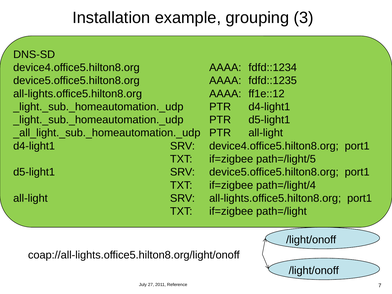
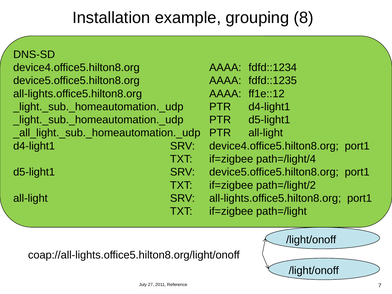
3: 3 -> 8
path=/light/5: path=/light/5 -> path=/light/4
path=/light/4: path=/light/4 -> path=/light/2
